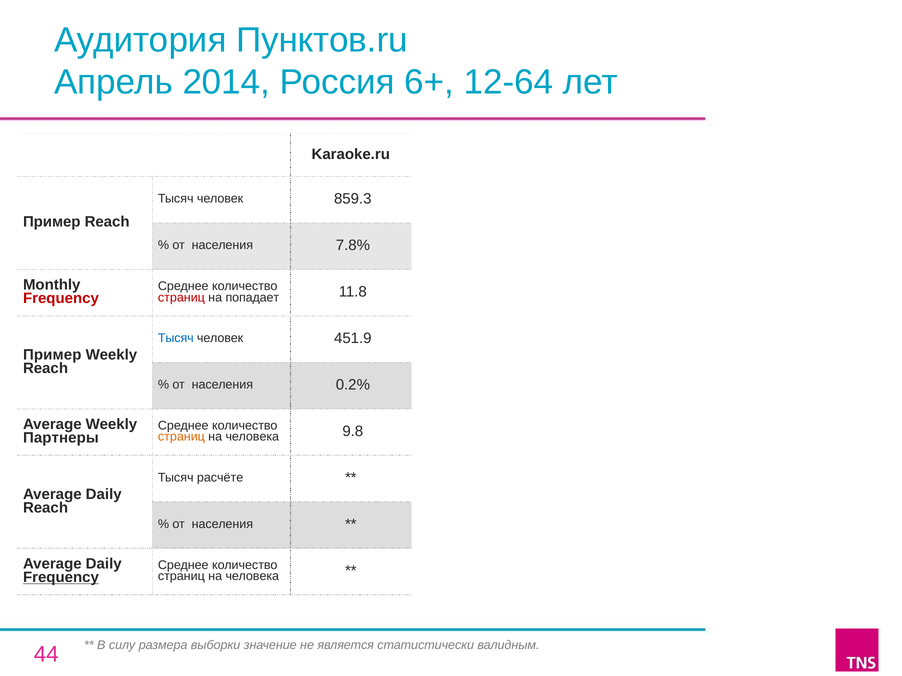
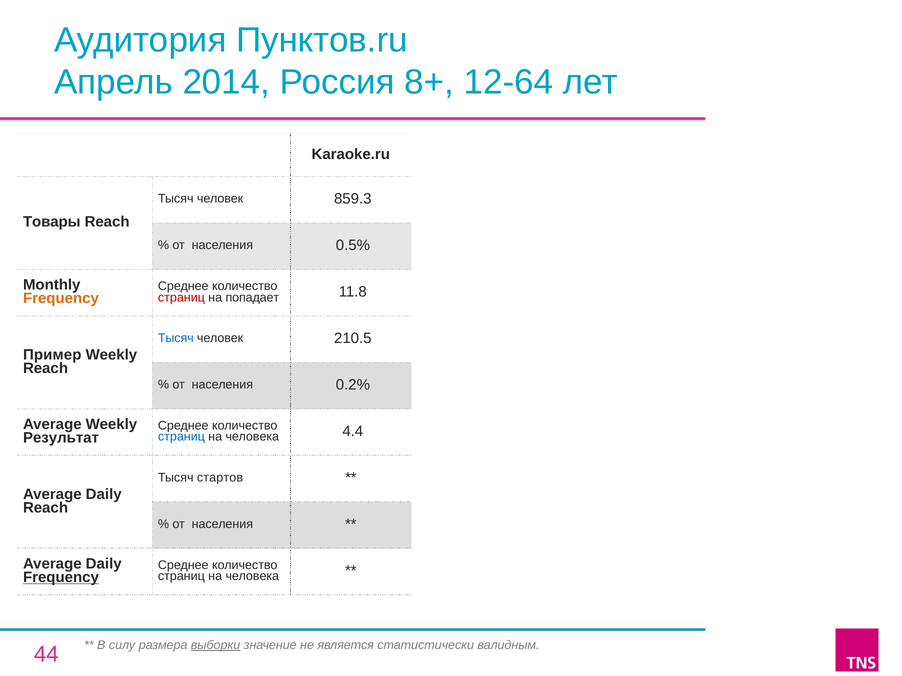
6+: 6+ -> 8+
Пример at (52, 222): Пример -> Товары
7.8%: 7.8% -> 0.5%
Frequency at (61, 299) colour: red -> orange
451.9: 451.9 -> 210.5
Партнеры: Партнеры -> Результат
страниц at (181, 437) colour: orange -> blue
9.8: 9.8 -> 4.4
расчёте: расчёте -> стартов
выборки underline: none -> present
